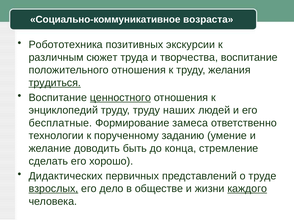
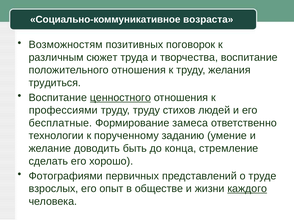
Робототехника: Робототехника -> Возможностям
экскурсии: экскурсии -> поговорок
трудиться underline: present -> none
энциклопедий: энциклопедий -> профессиями
наших: наших -> стихов
Дидактических: Дидактических -> Фотографиями
взрослых underline: present -> none
дело: дело -> опыт
